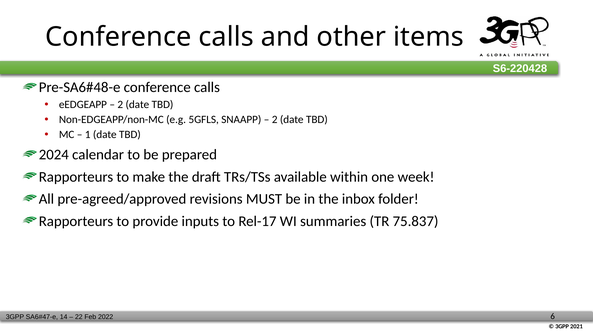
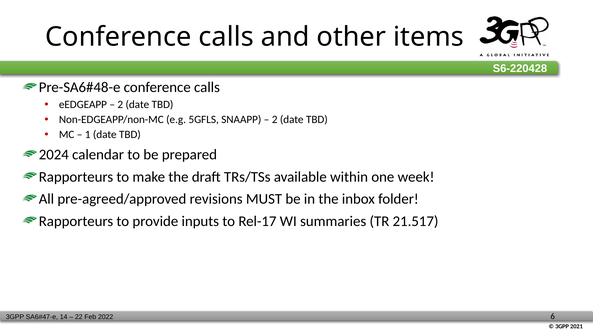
75.837: 75.837 -> 21.517
